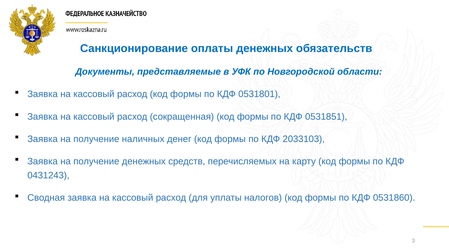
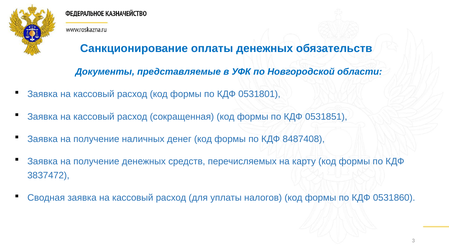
2033103: 2033103 -> 8487408
0431243: 0431243 -> 3837472
